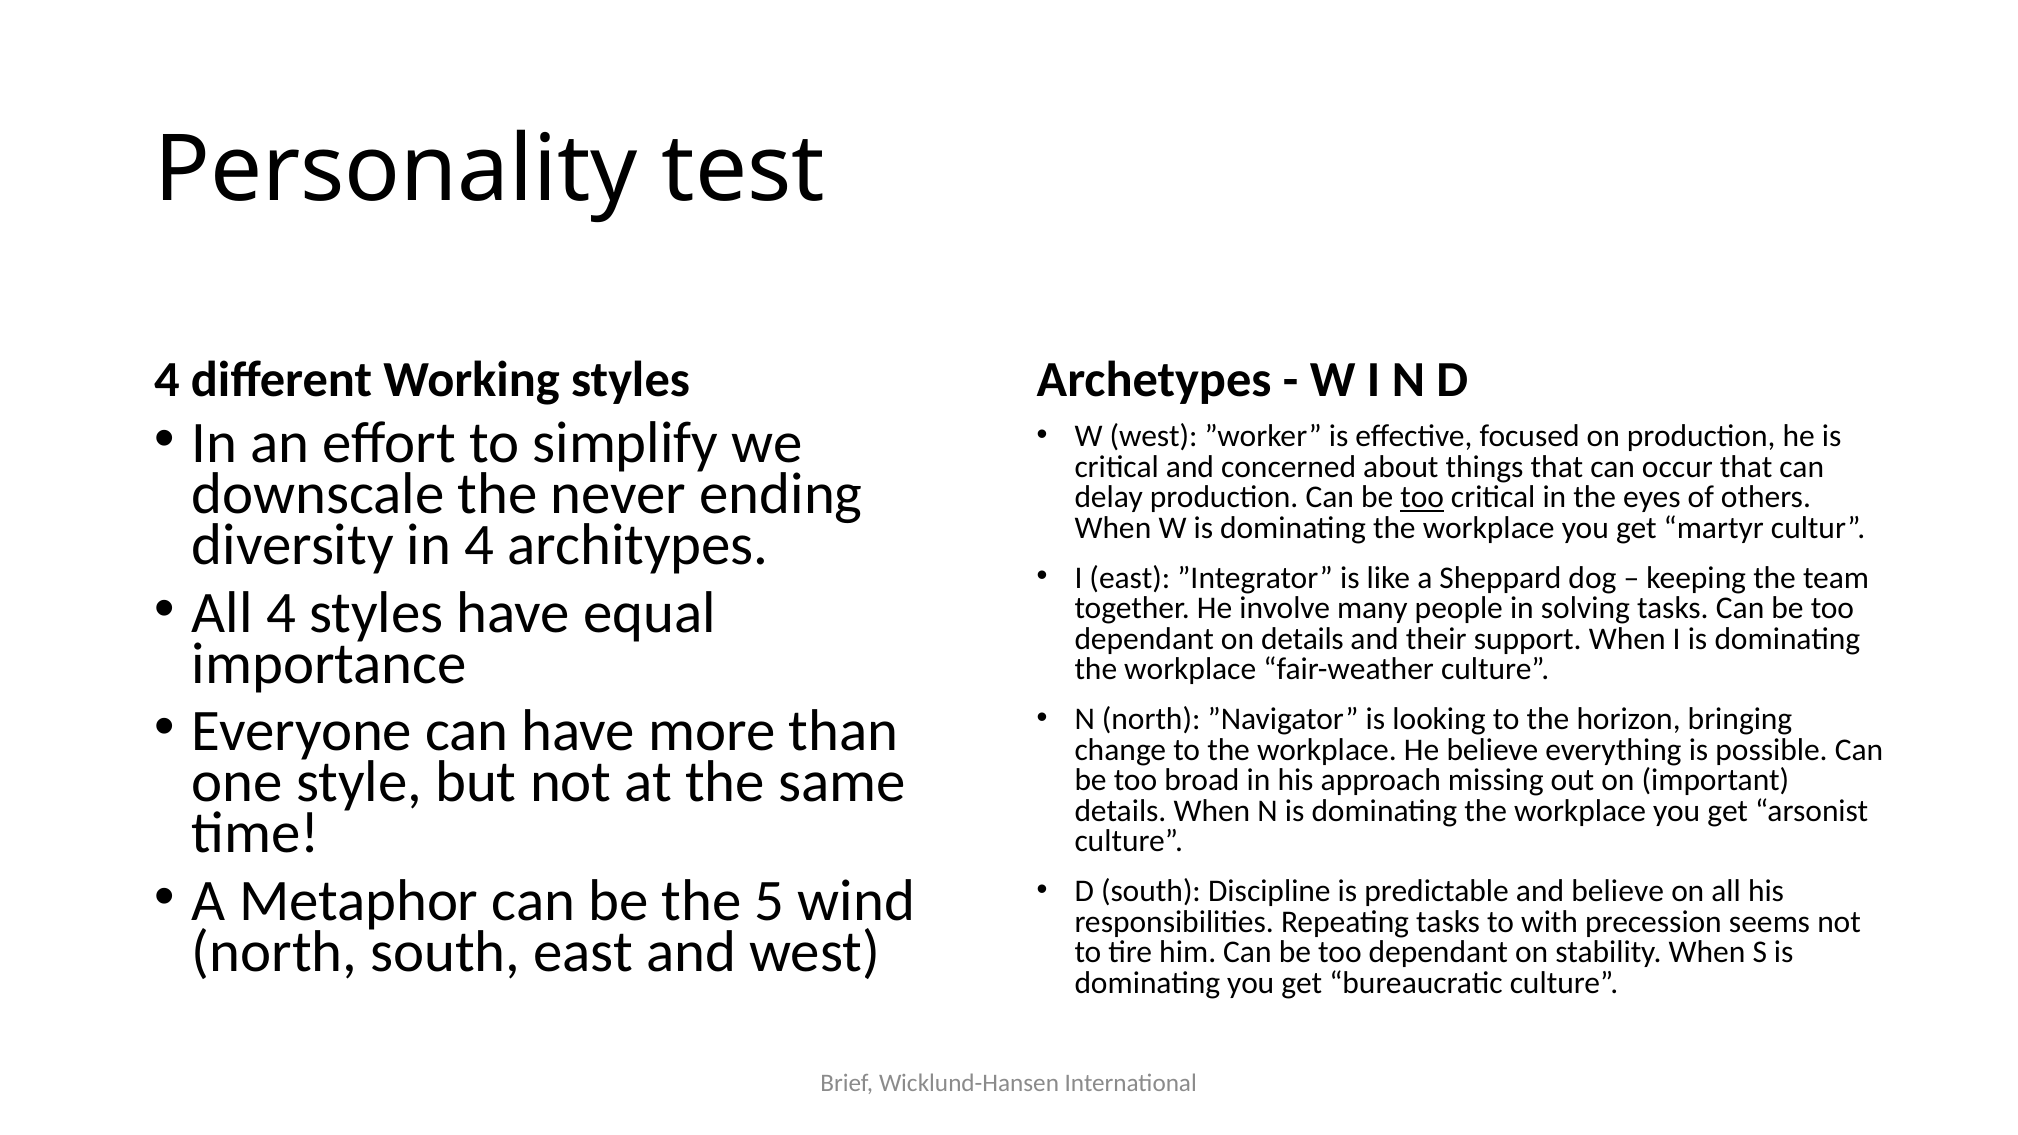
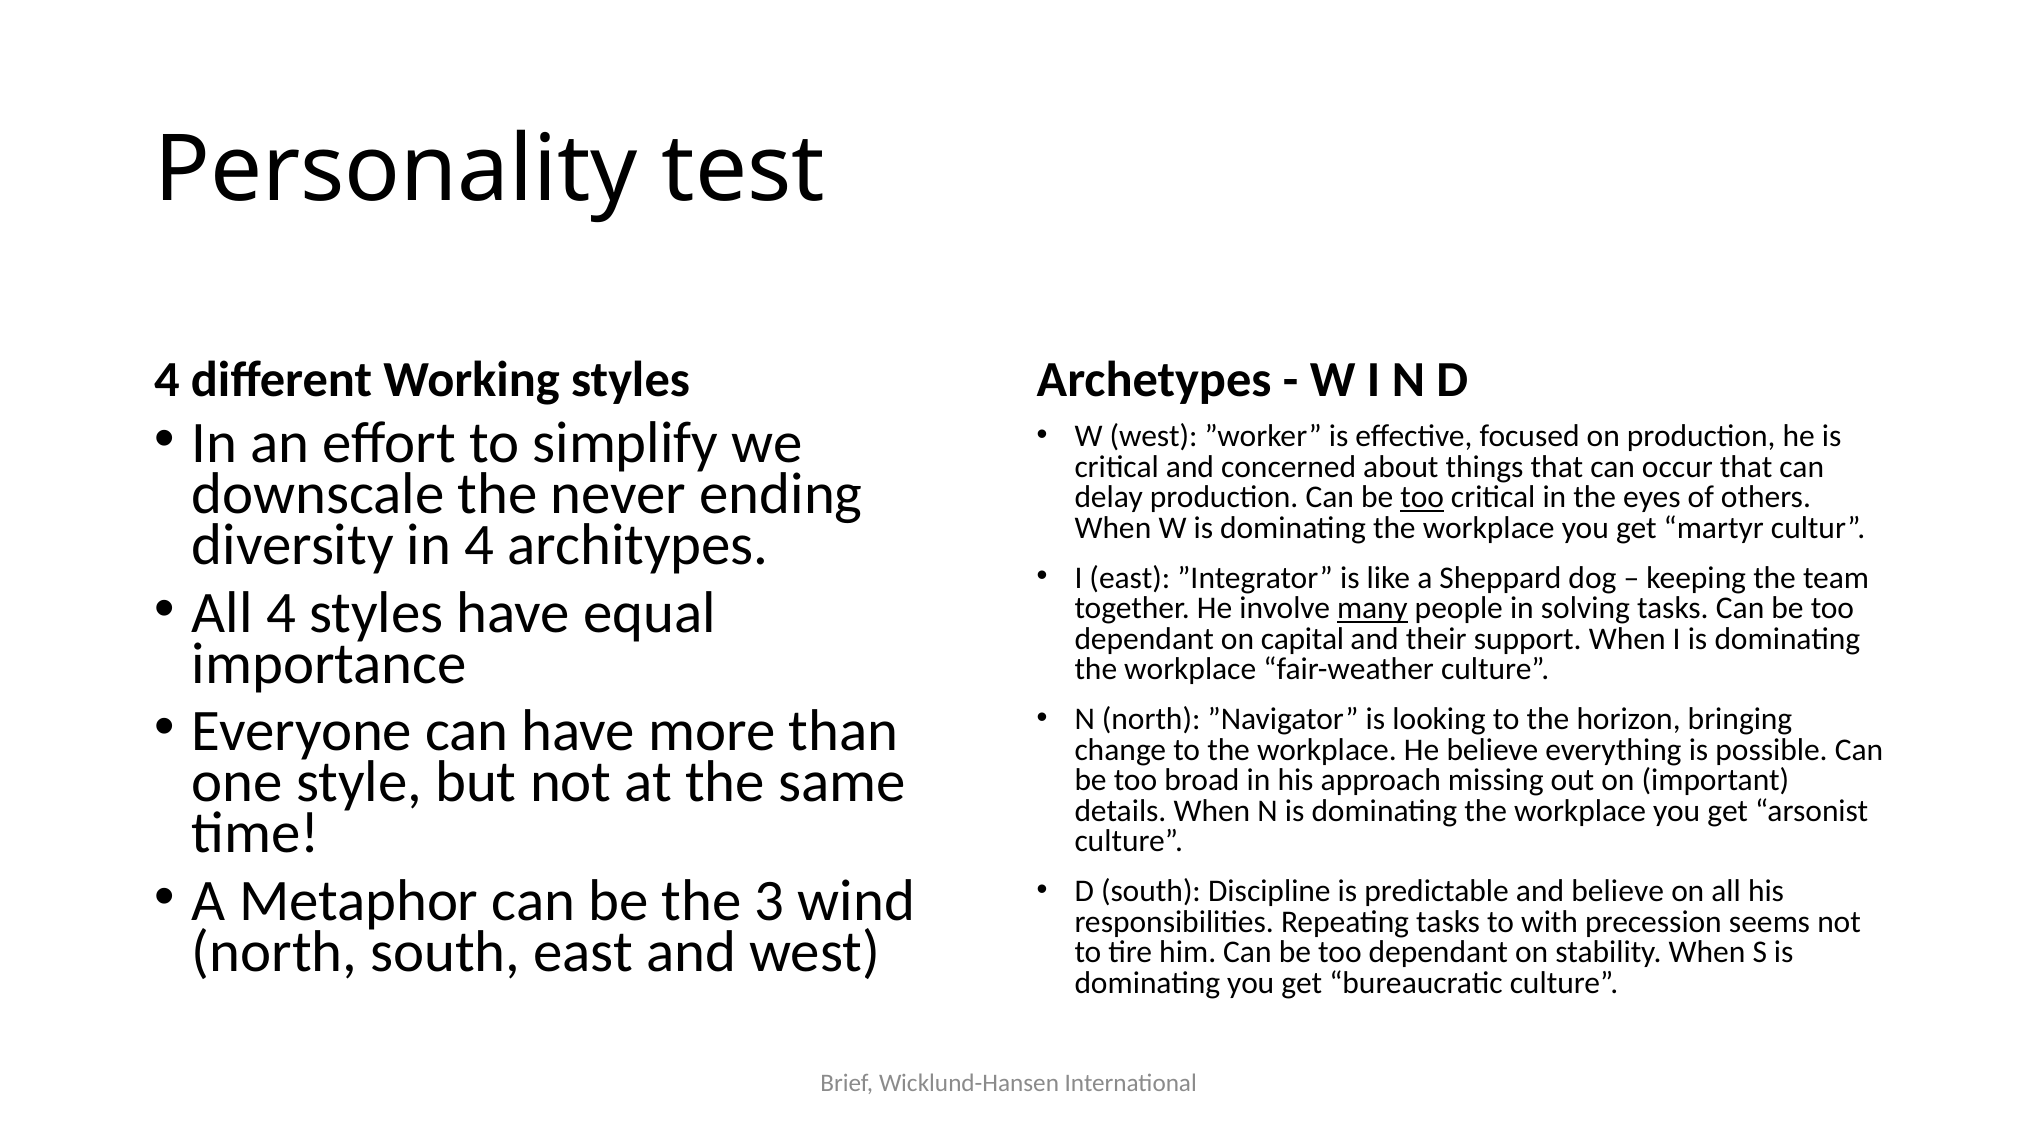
many underline: none -> present
on details: details -> capital
5: 5 -> 3
